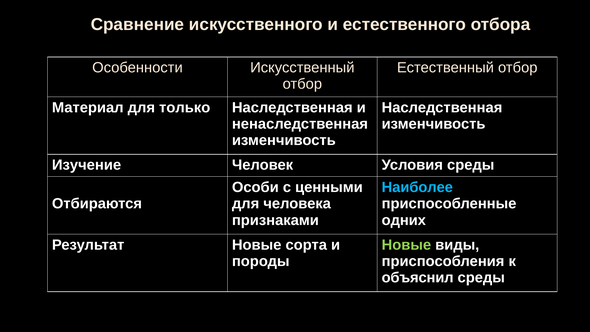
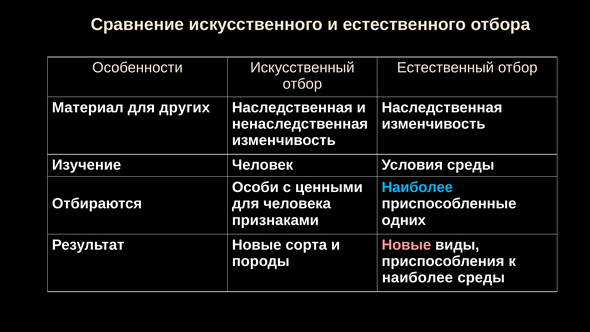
только: только -> других
Новые at (406, 245) colour: light green -> pink
объяснил at (418, 278): объяснил -> наиболее
